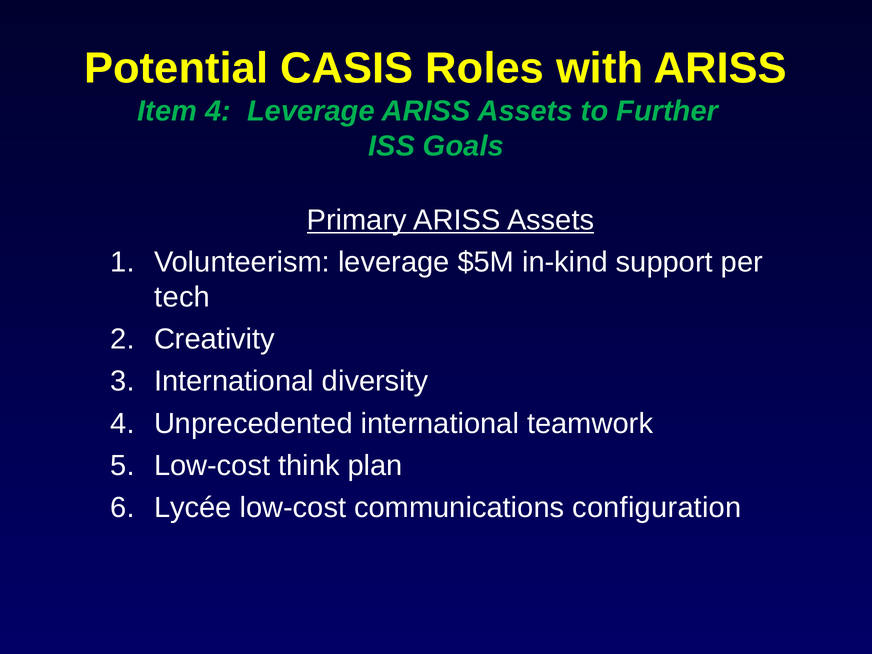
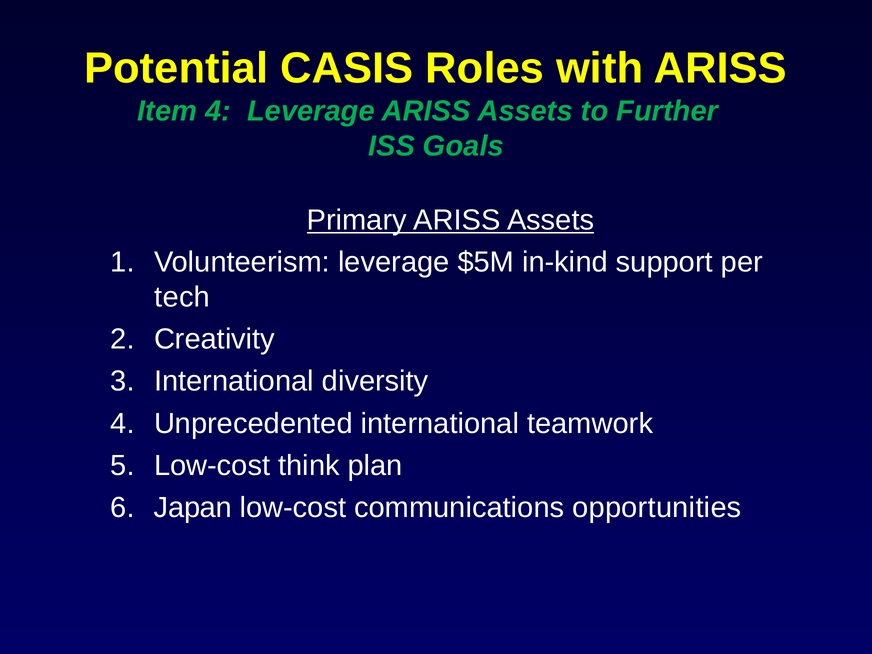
Lycée: Lycée -> Japan
configuration: configuration -> opportunities
